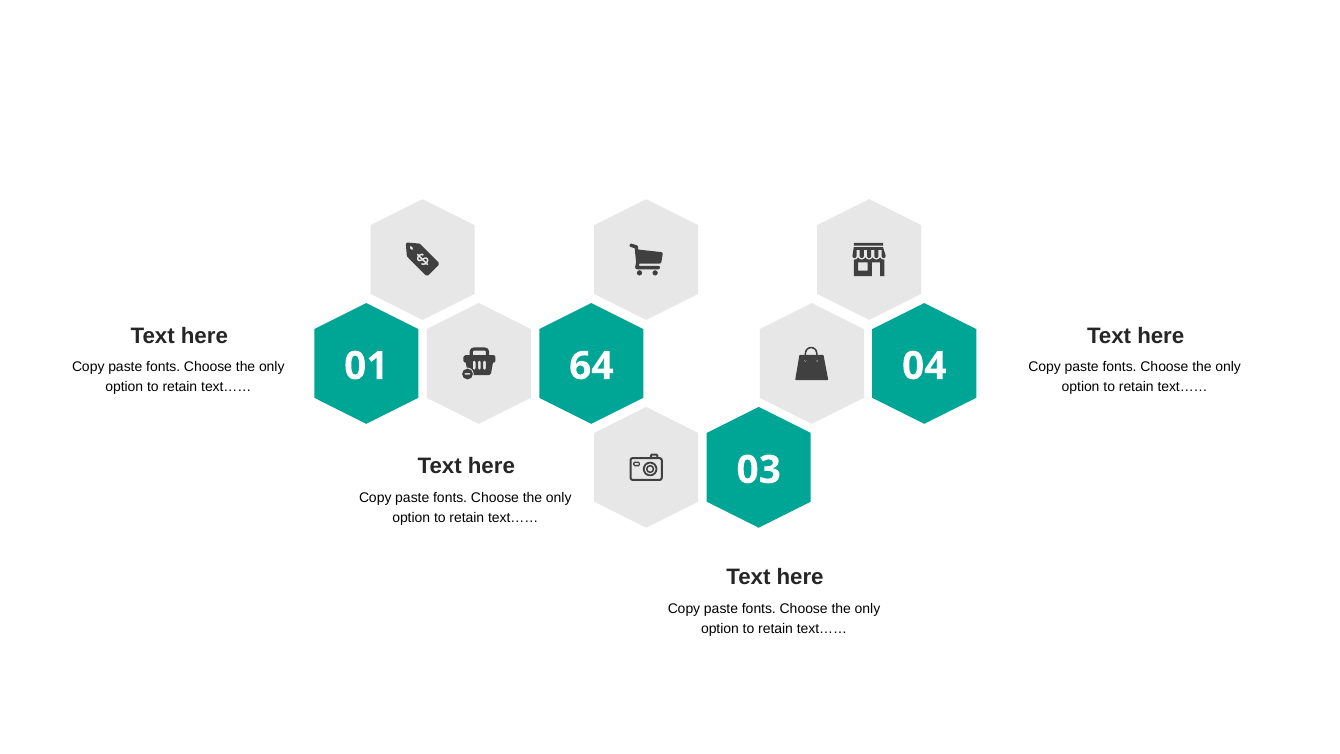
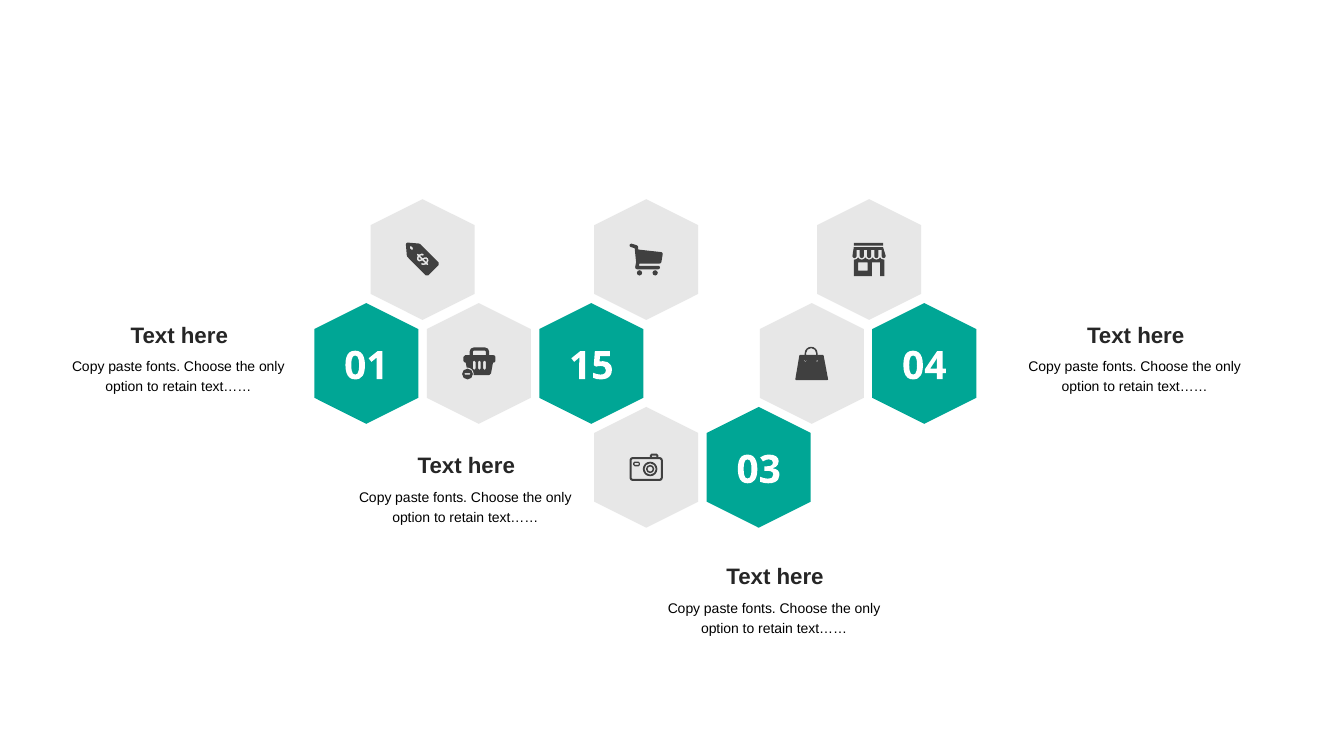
64: 64 -> 15
